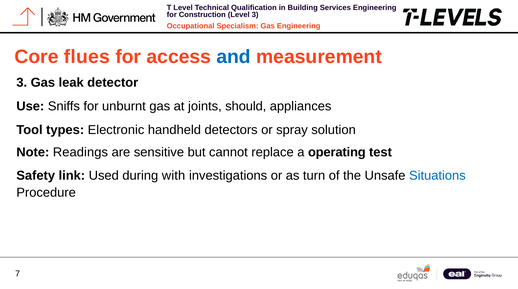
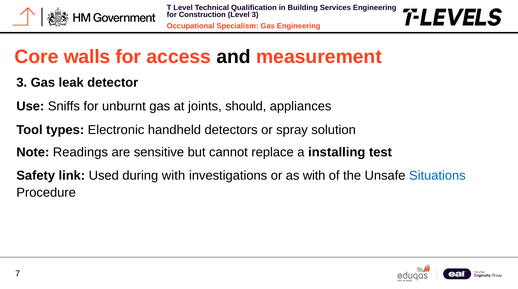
flues: flues -> walls
and colour: blue -> black
operating: operating -> installing
as turn: turn -> with
